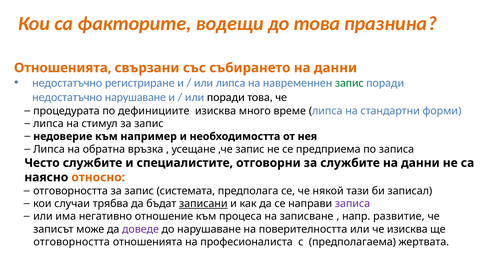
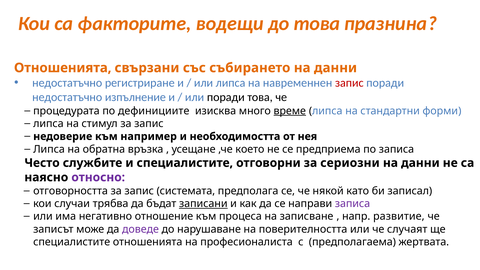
запис at (349, 83) colour: green -> red
недостатъчно нарушаване: нарушаване -> изпълнение
време underline: none -> present
,че запис: запис -> което
за службите: службите -> сериозни
относно colour: orange -> purple
тази: тази -> като
че изисква: изисква -> случаят
отговорността at (72, 242): отговорността -> специалистите
